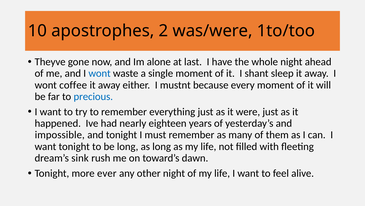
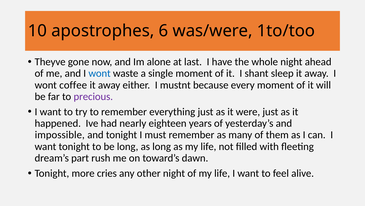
2: 2 -> 6
precious colour: blue -> purple
sink: sink -> part
ever: ever -> cries
